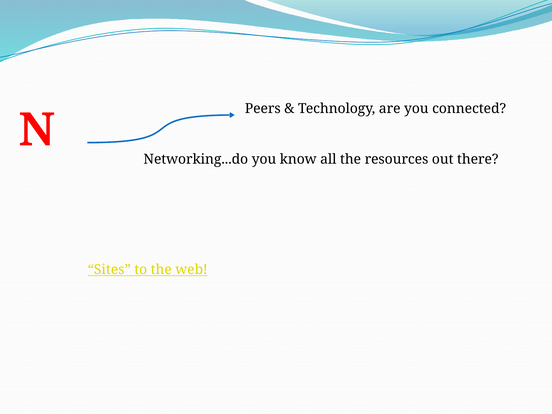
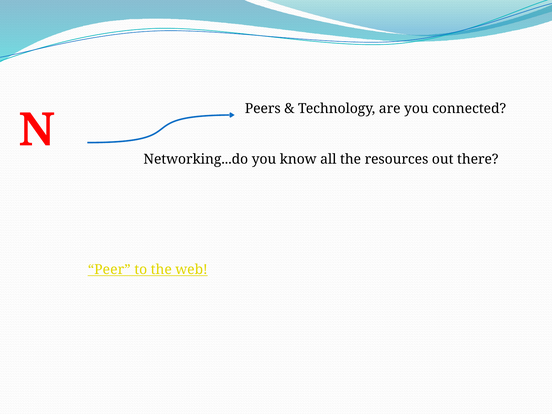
Sites: Sites -> Peer
